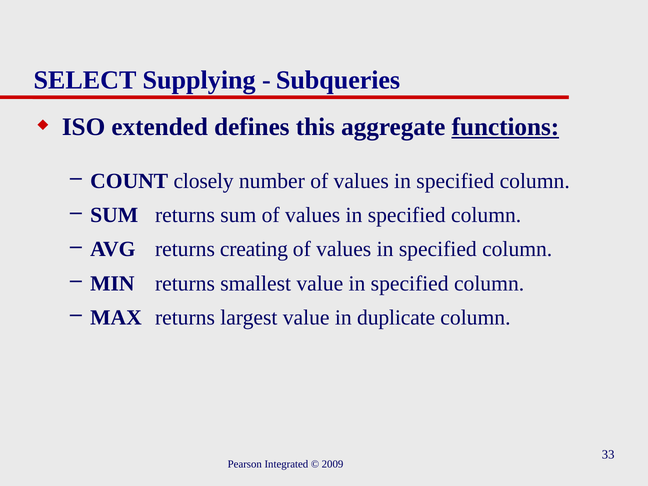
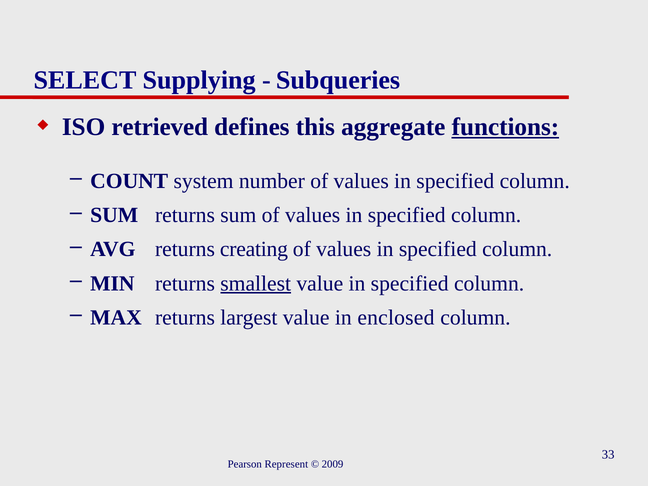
extended: extended -> retrieved
closely: closely -> system
smallest underline: none -> present
duplicate: duplicate -> enclosed
Integrated: Integrated -> Represent
